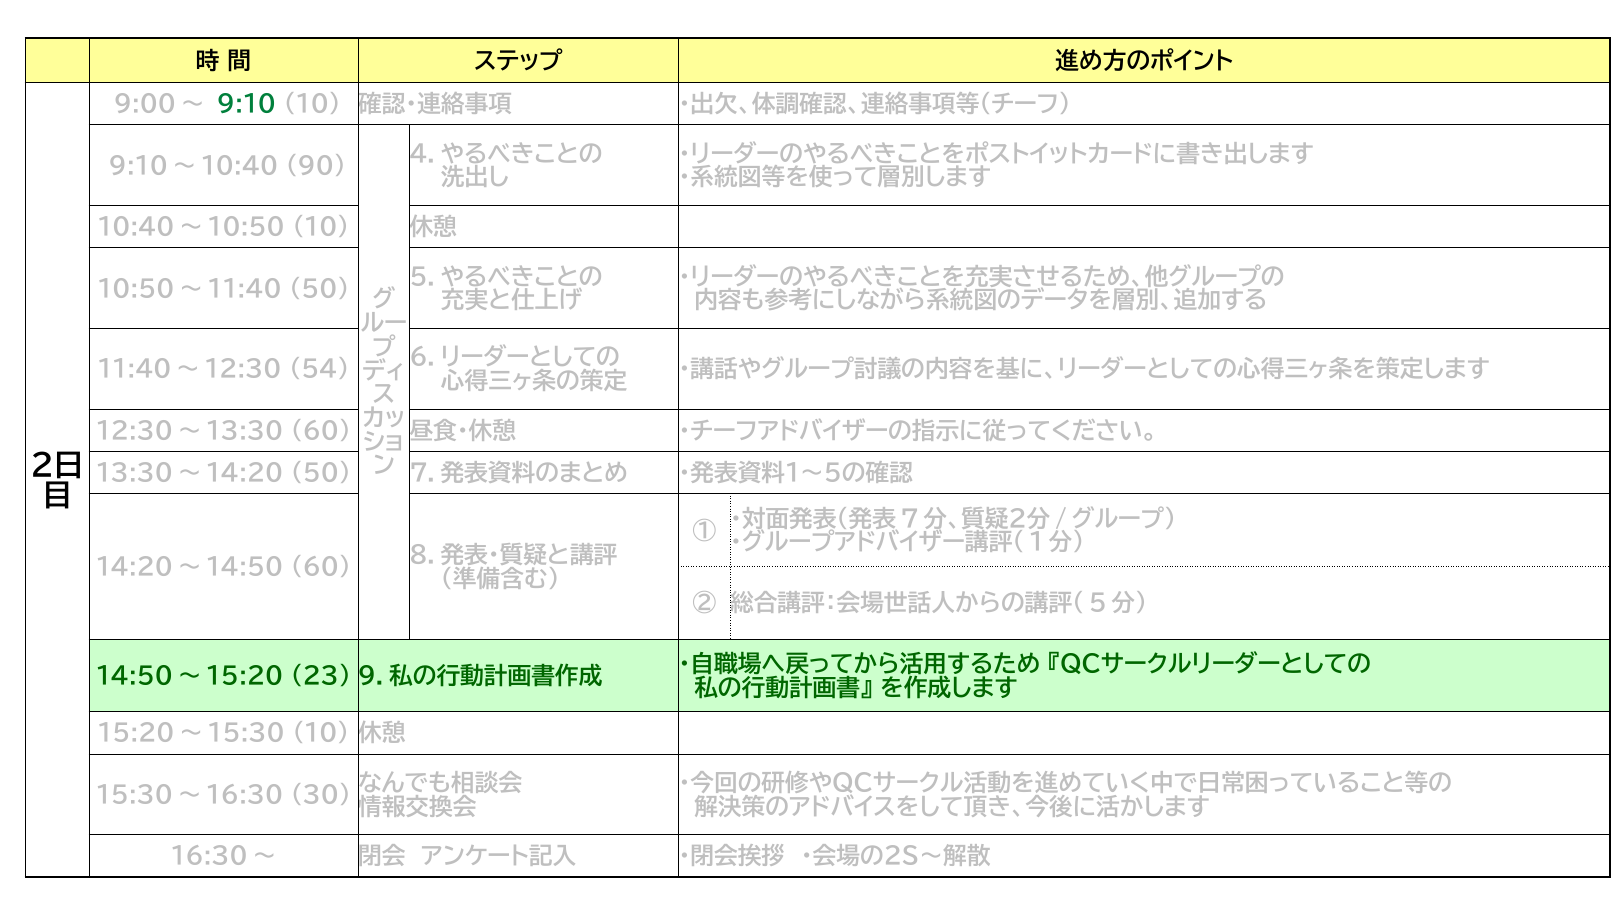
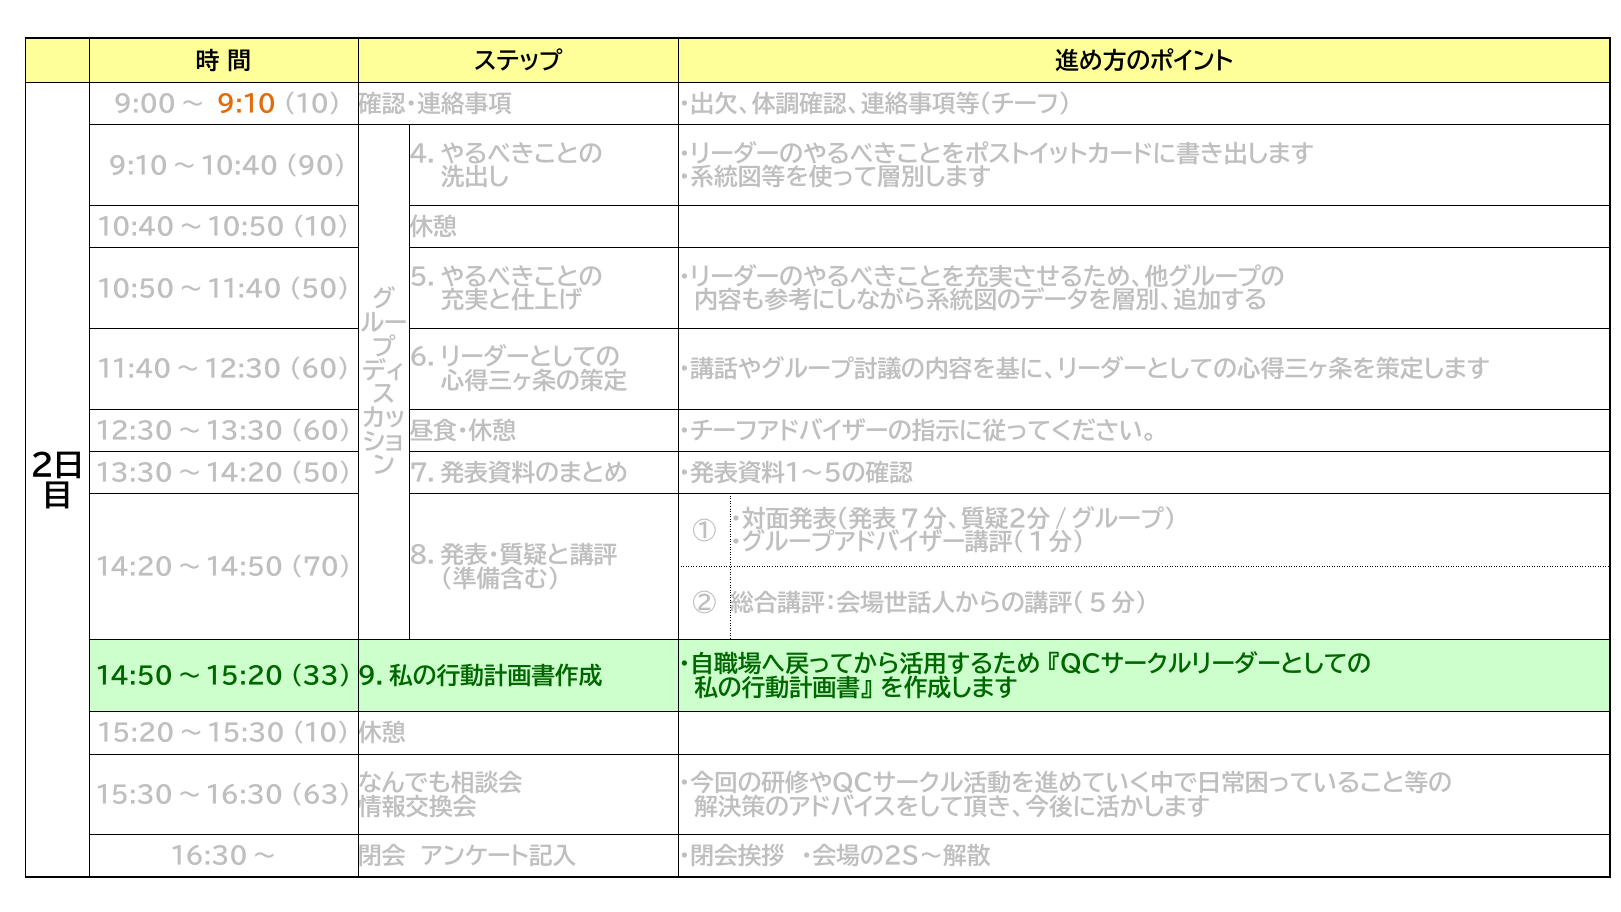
9:10 colour: green -> orange
11:40～12:30 54: 54 -> 60
14:20～14:50 60: 60 -> 70
23: 23 -> 33
30: 30 -> 63
